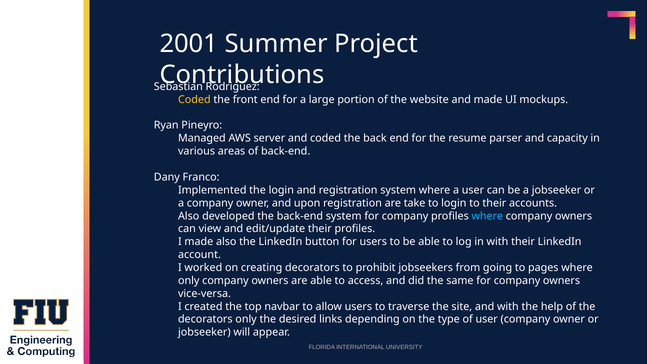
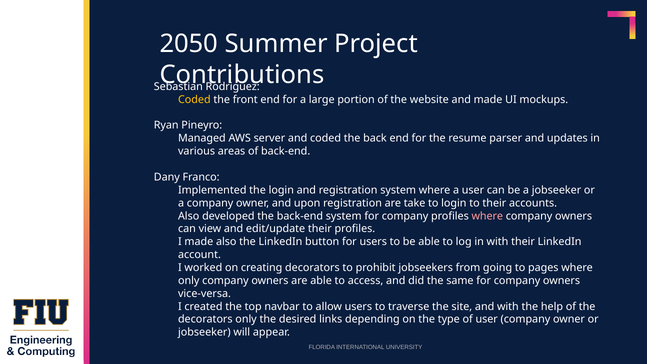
2001: 2001 -> 2050
capacity: capacity -> updates
where at (487, 216) colour: light blue -> pink
